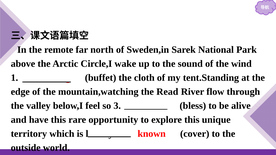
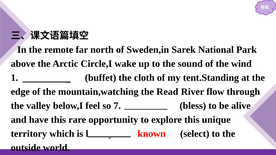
so 3: 3 -> 7
cover: cover -> select
